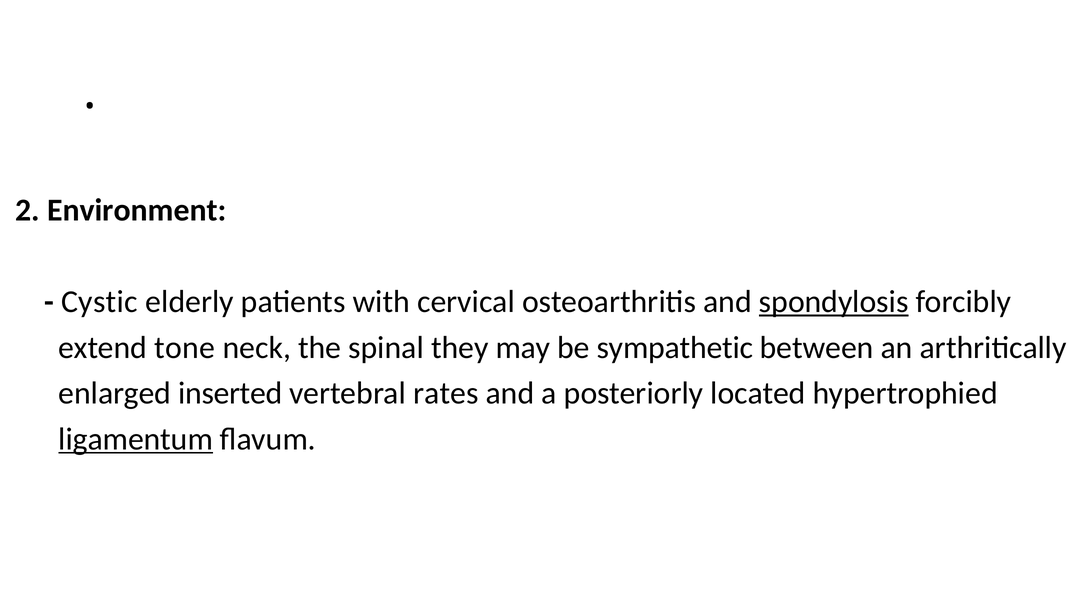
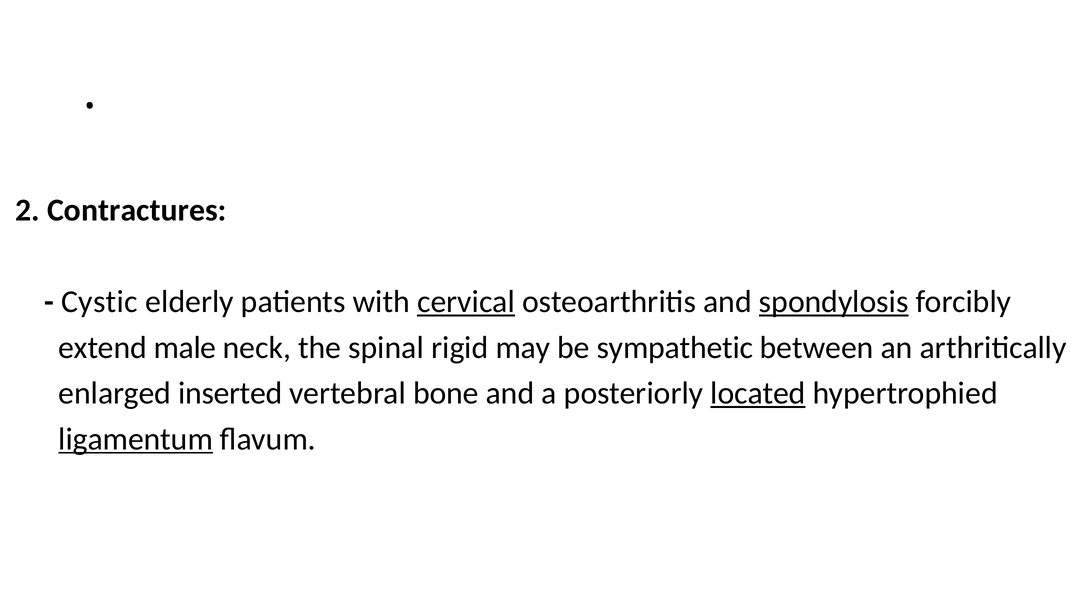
Environment: Environment -> Contractures
cervical underline: none -> present
tone: tone -> male
they: they -> rigid
rates: rates -> bone
located underline: none -> present
